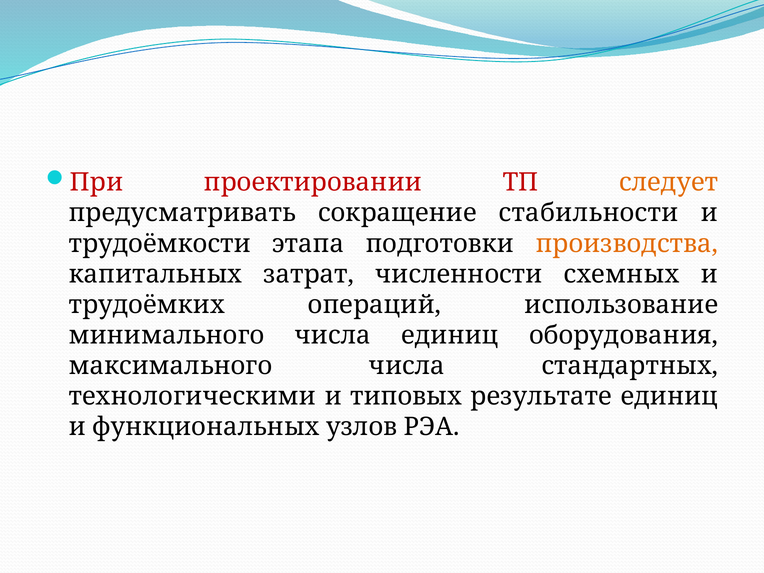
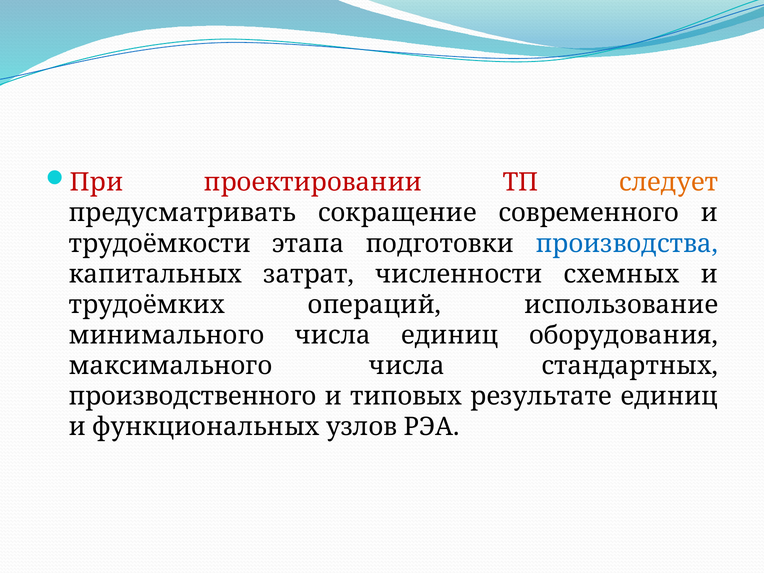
стабильности: стабильности -> современного
производства colour: orange -> blue
технологическими: технологическими -> производственного
